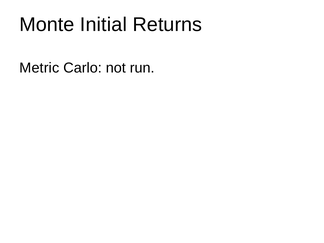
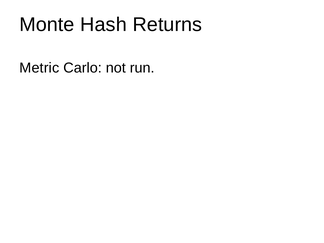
Initial: Initial -> Hash
